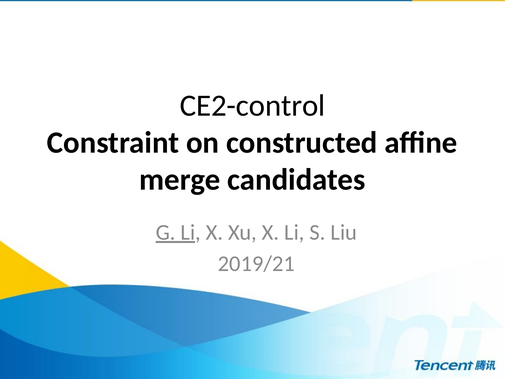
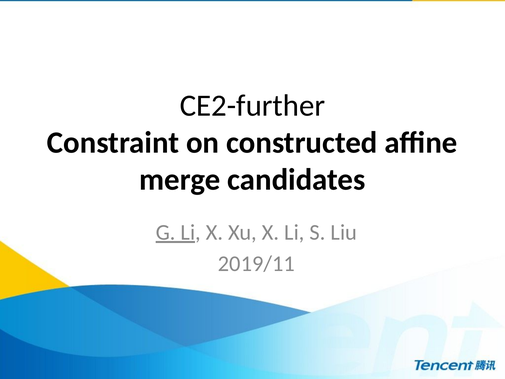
CE2-control: CE2-control -> CE2-further
2019/21: 2019/21 -> 2019/11
